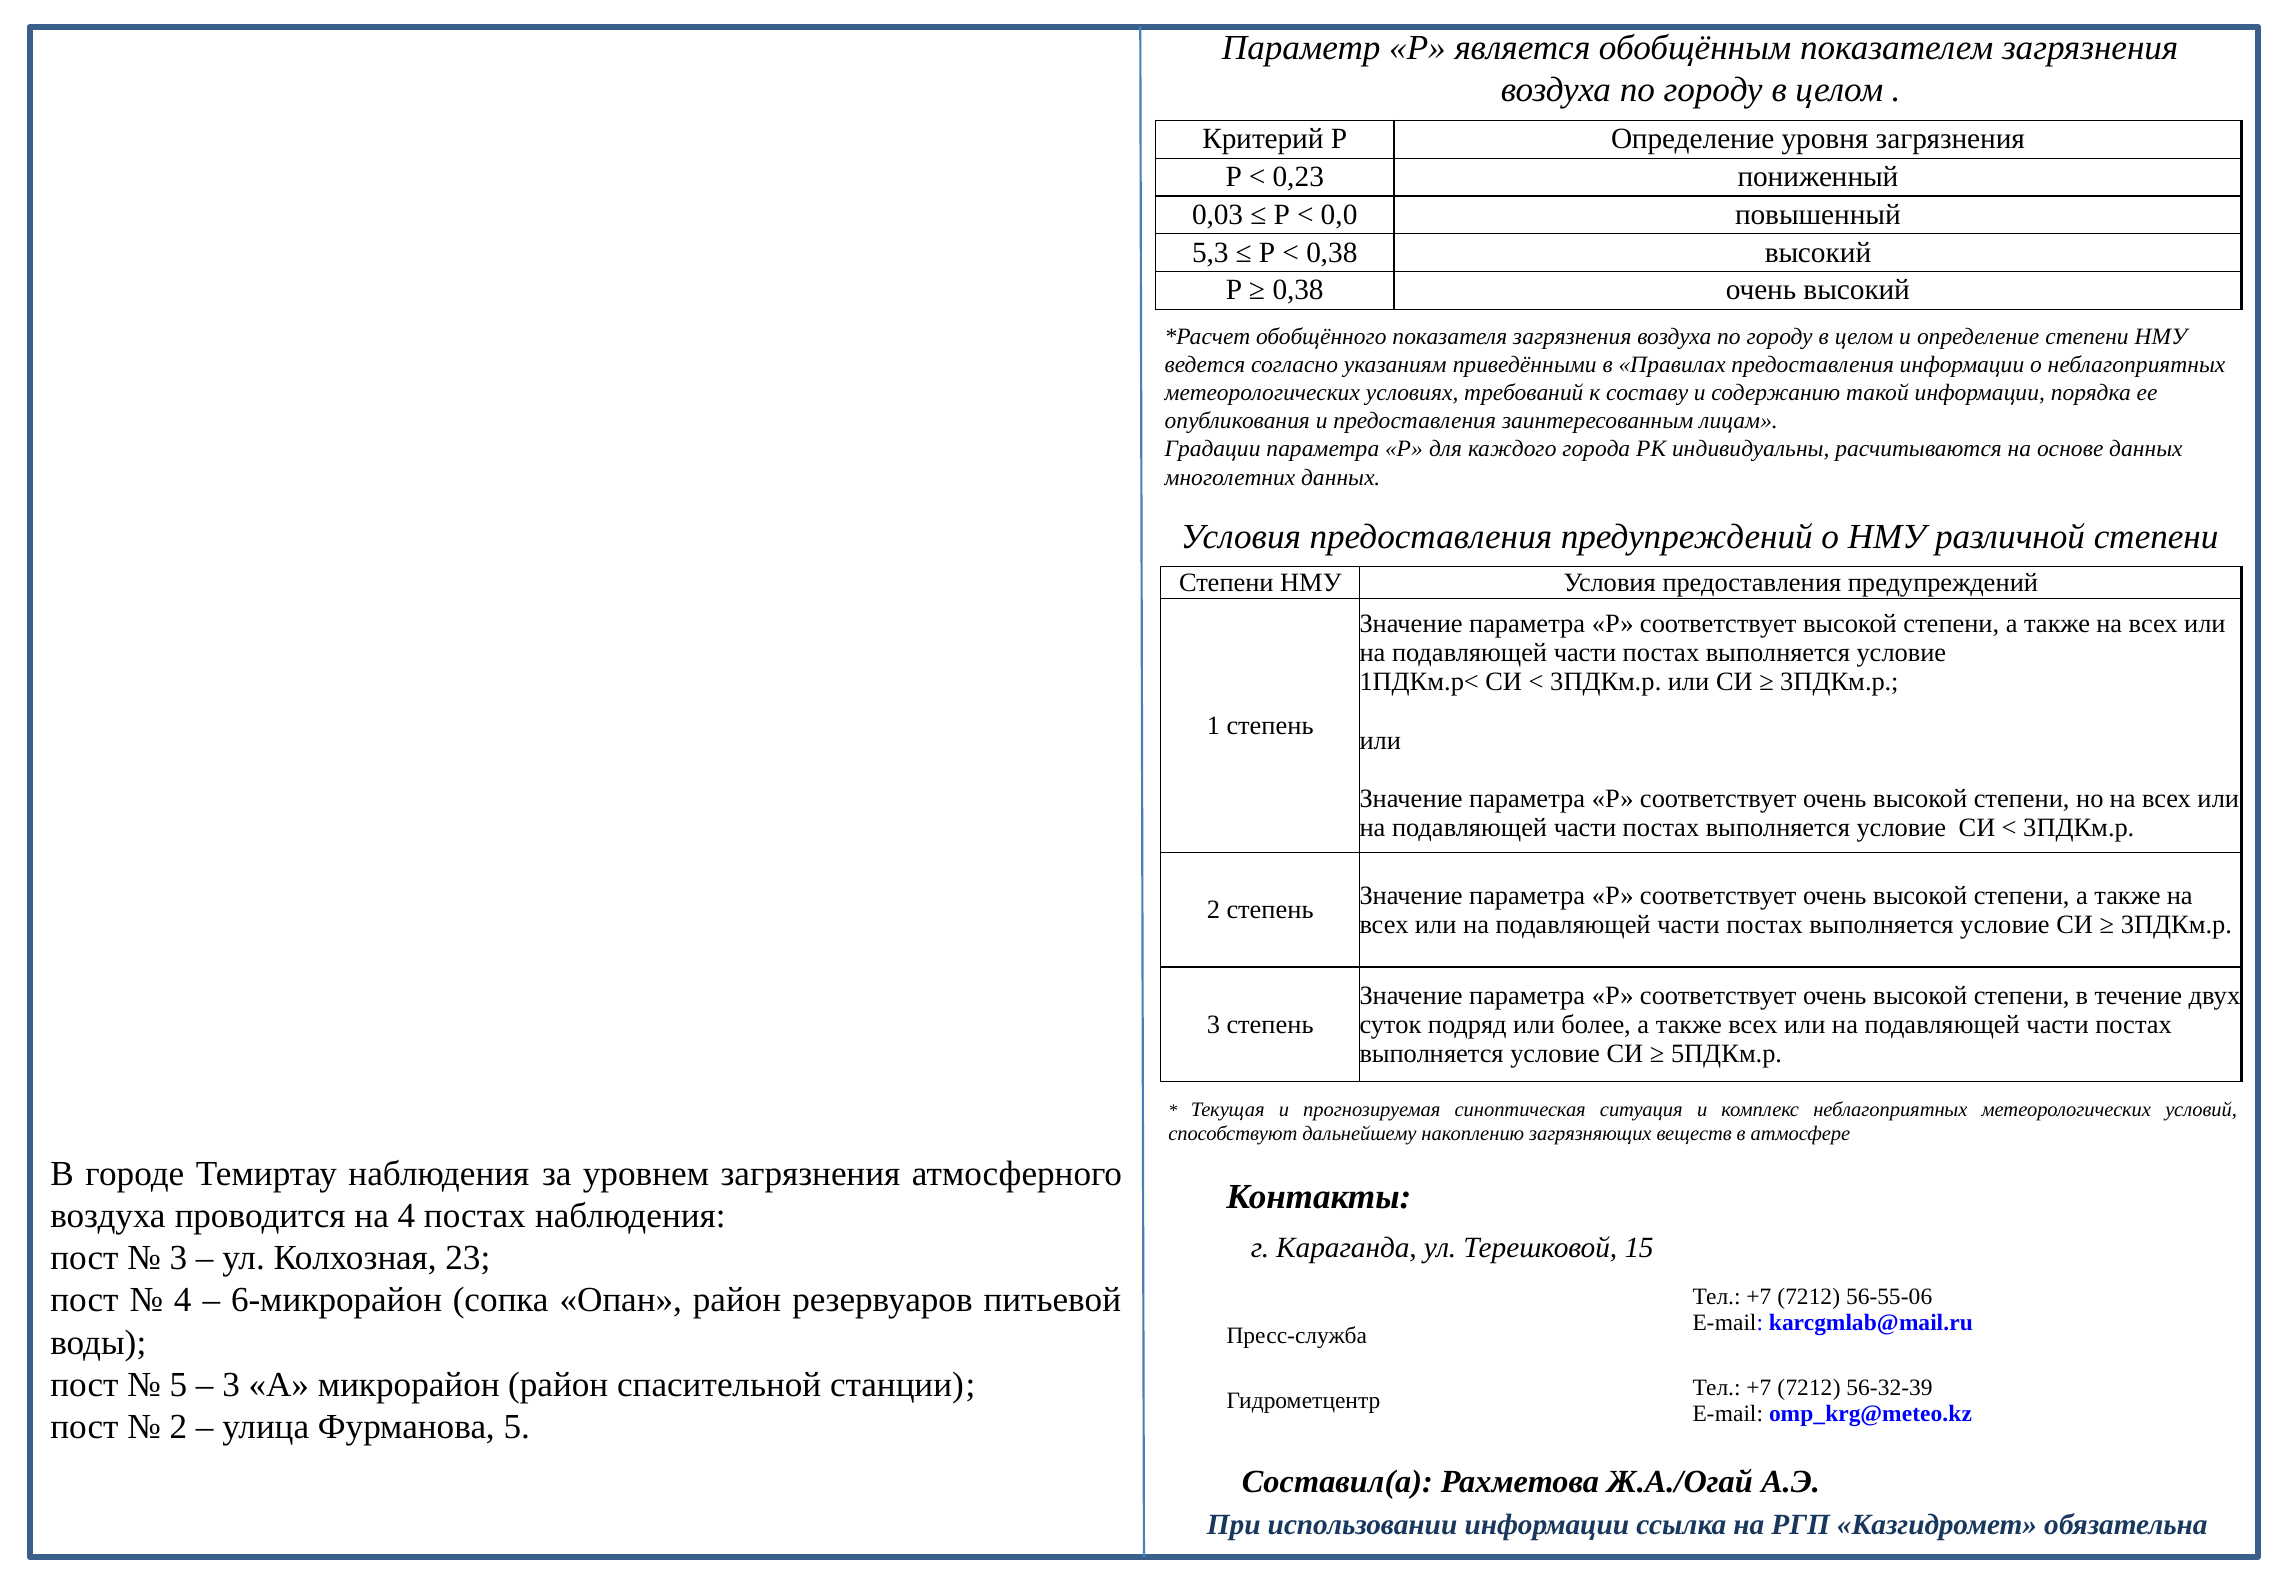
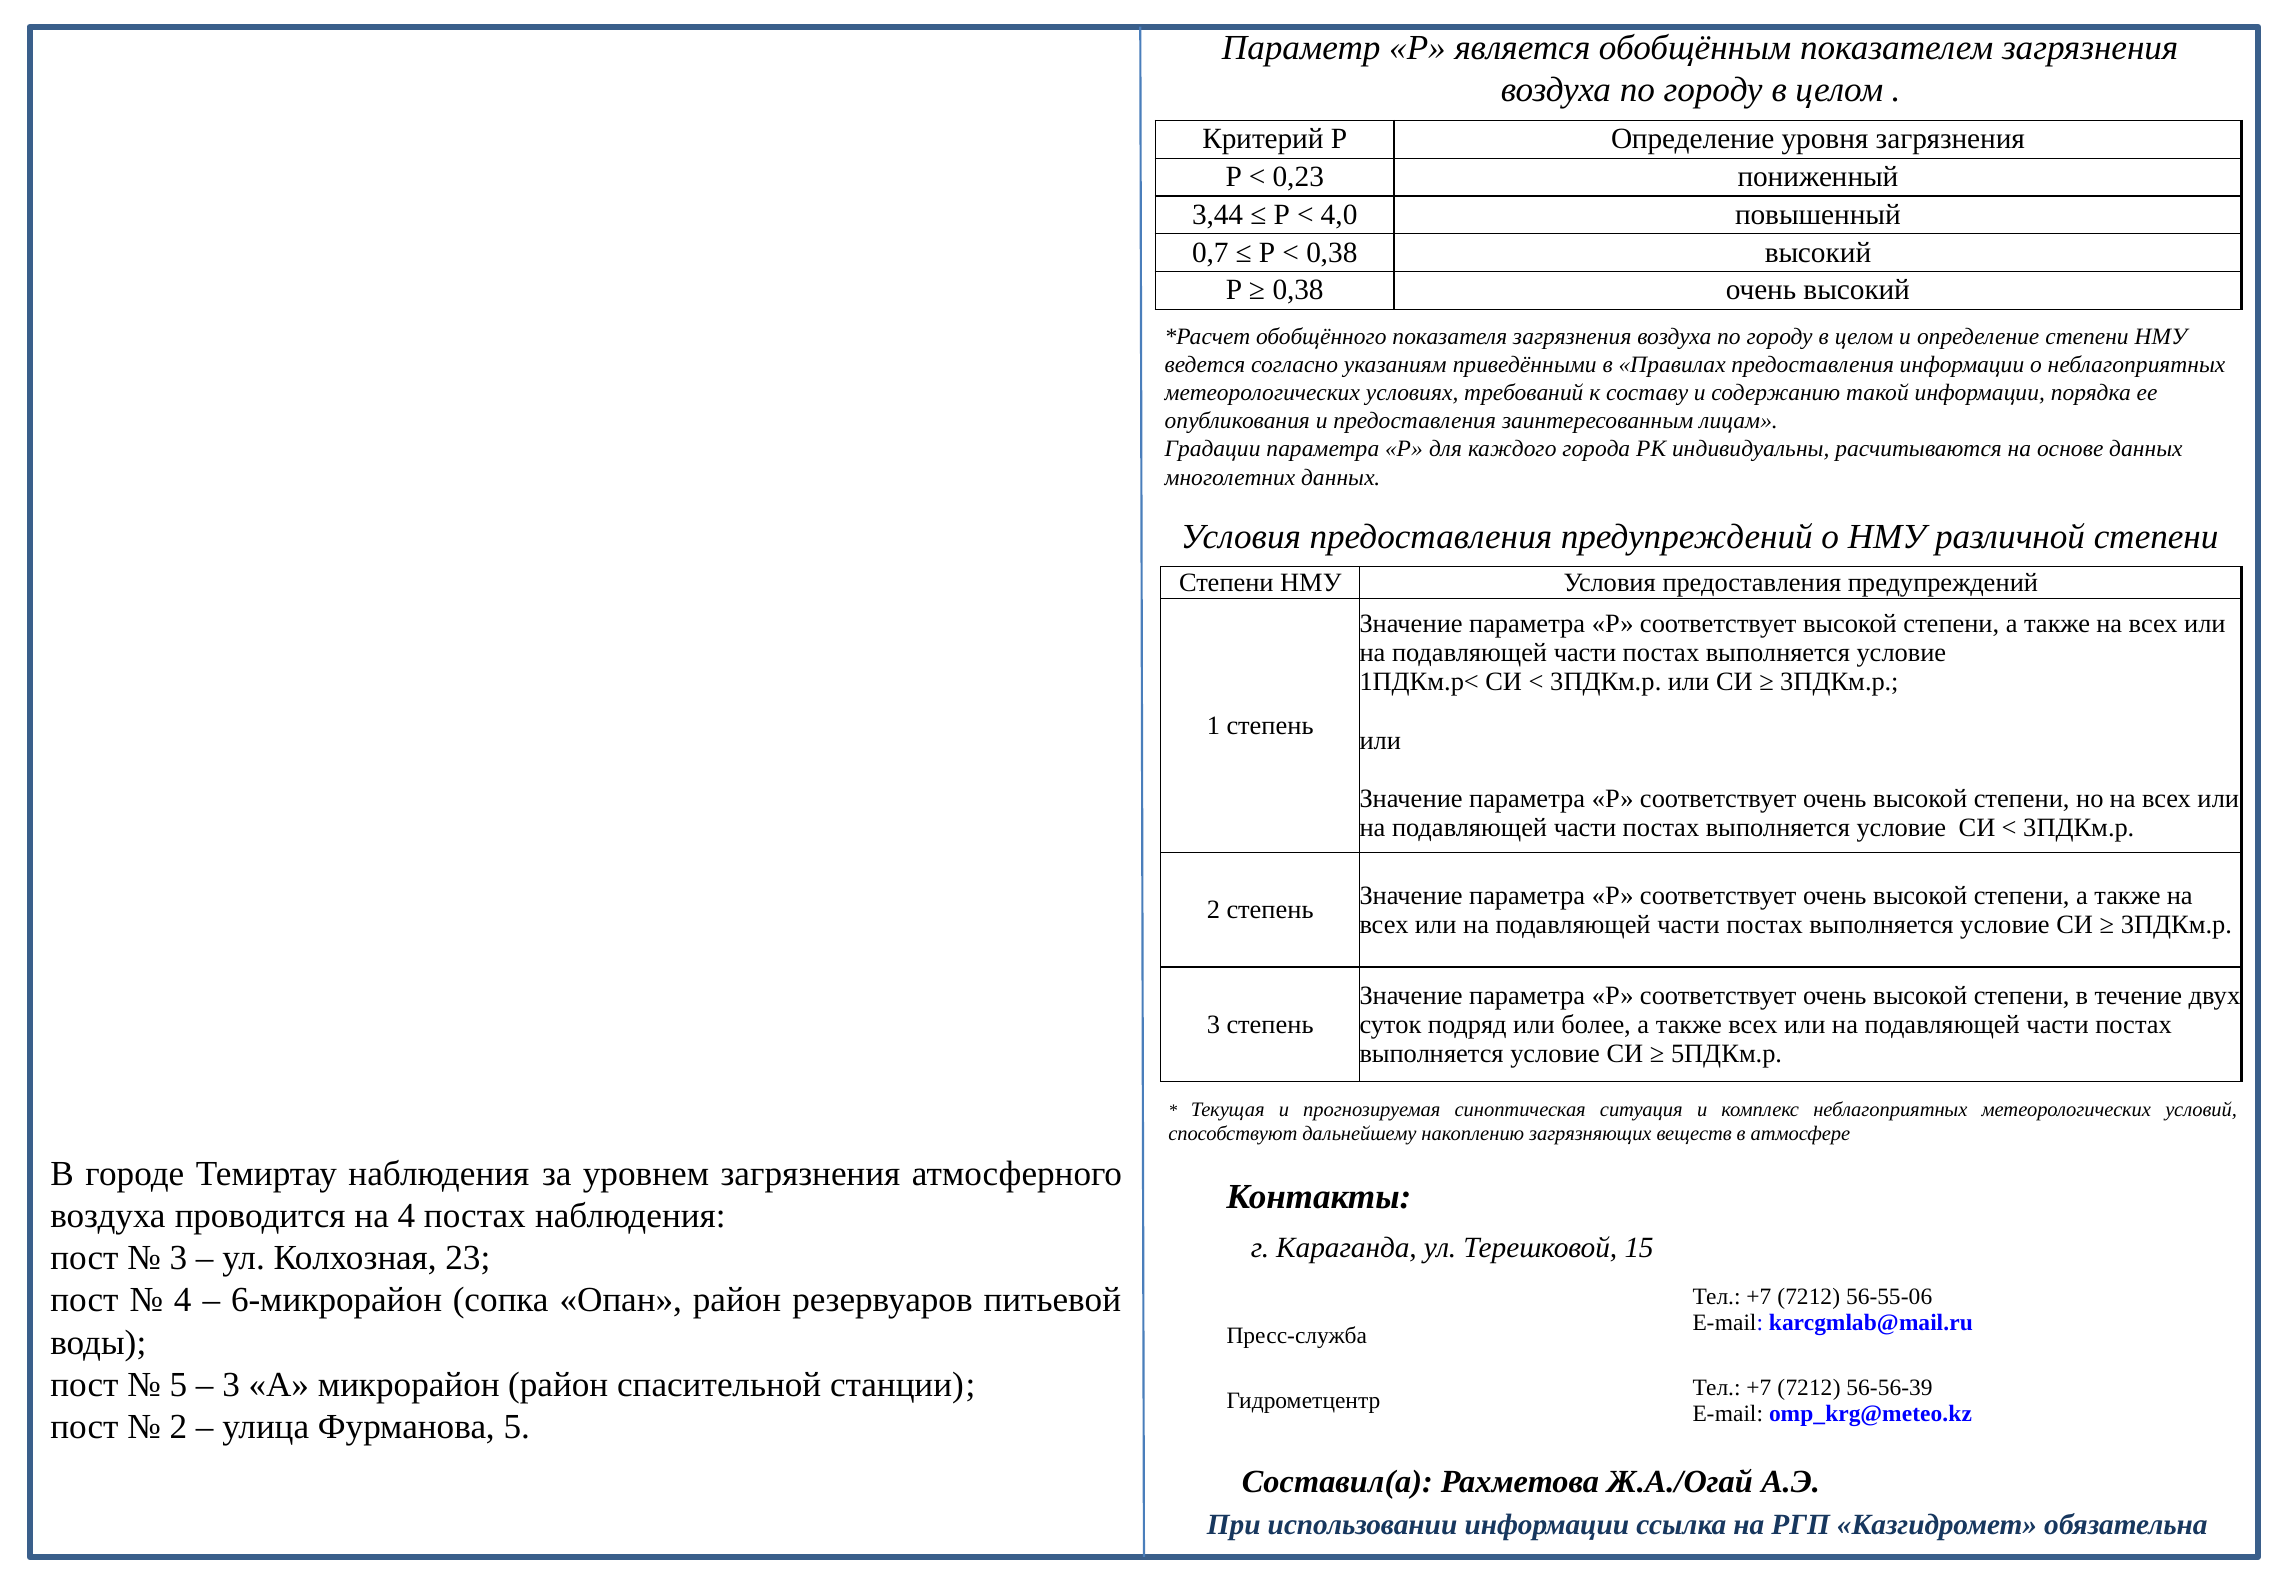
0,03: 0,03 -> 3,44
0,0: 0,0 -> 4,0
5,3: 5,3 -> 0,7
56-32-39: 56-32-39 -> 56-56-39
